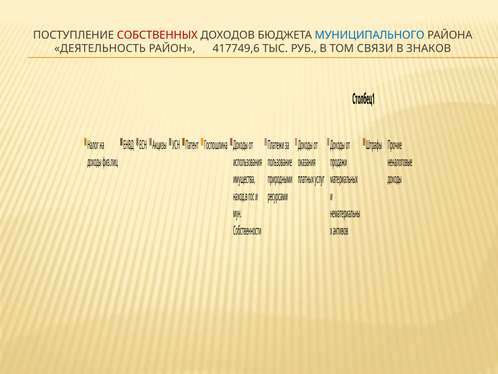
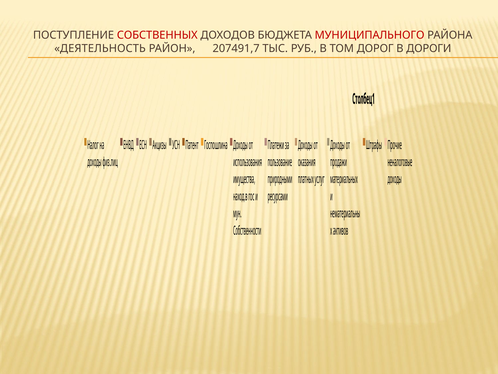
МУНИЦИПАЛЬНОГО colour: blue -> red
417749,6: 417749,6 -> 207491,7
СВЯЗИ: СВЯЗИ -> ДОРОГ
ЗНАКОВ: ЗНАКОВ -> ДОРОГИ
